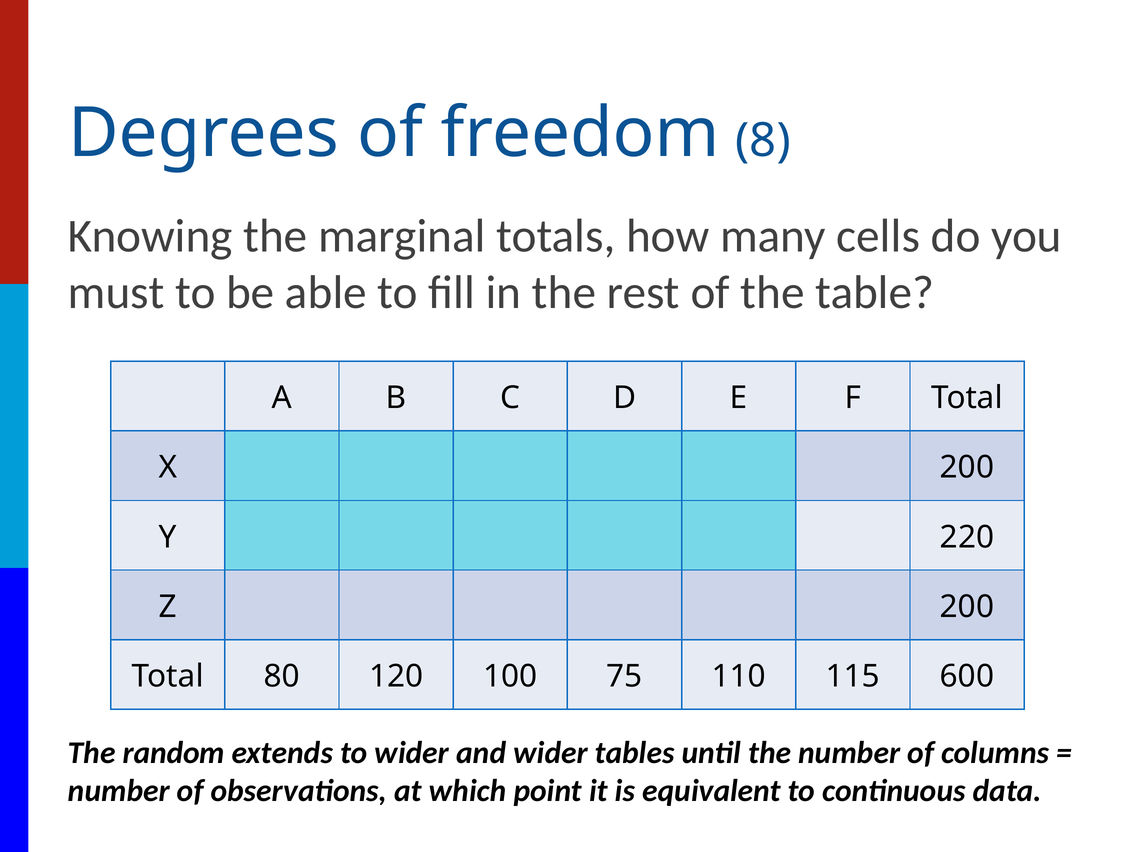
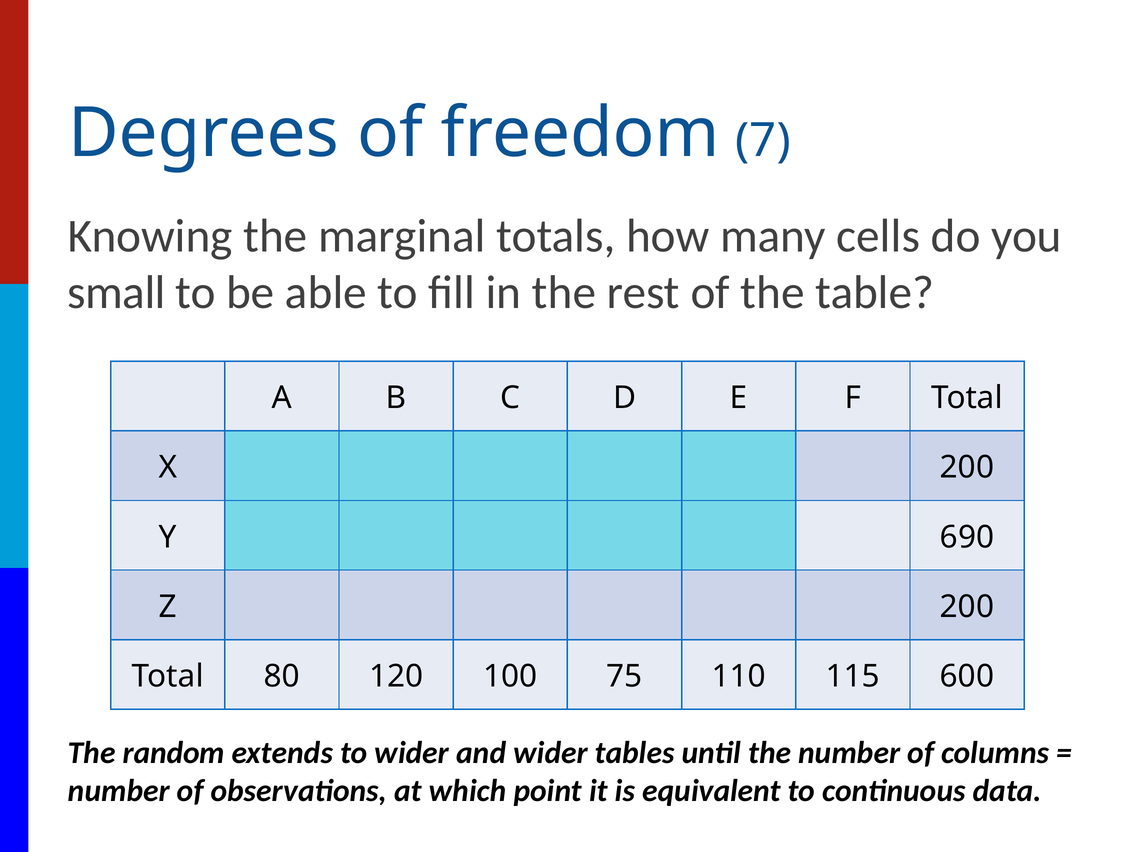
8: 8 -> 7
must: must -> small
220: 220 -> 690
